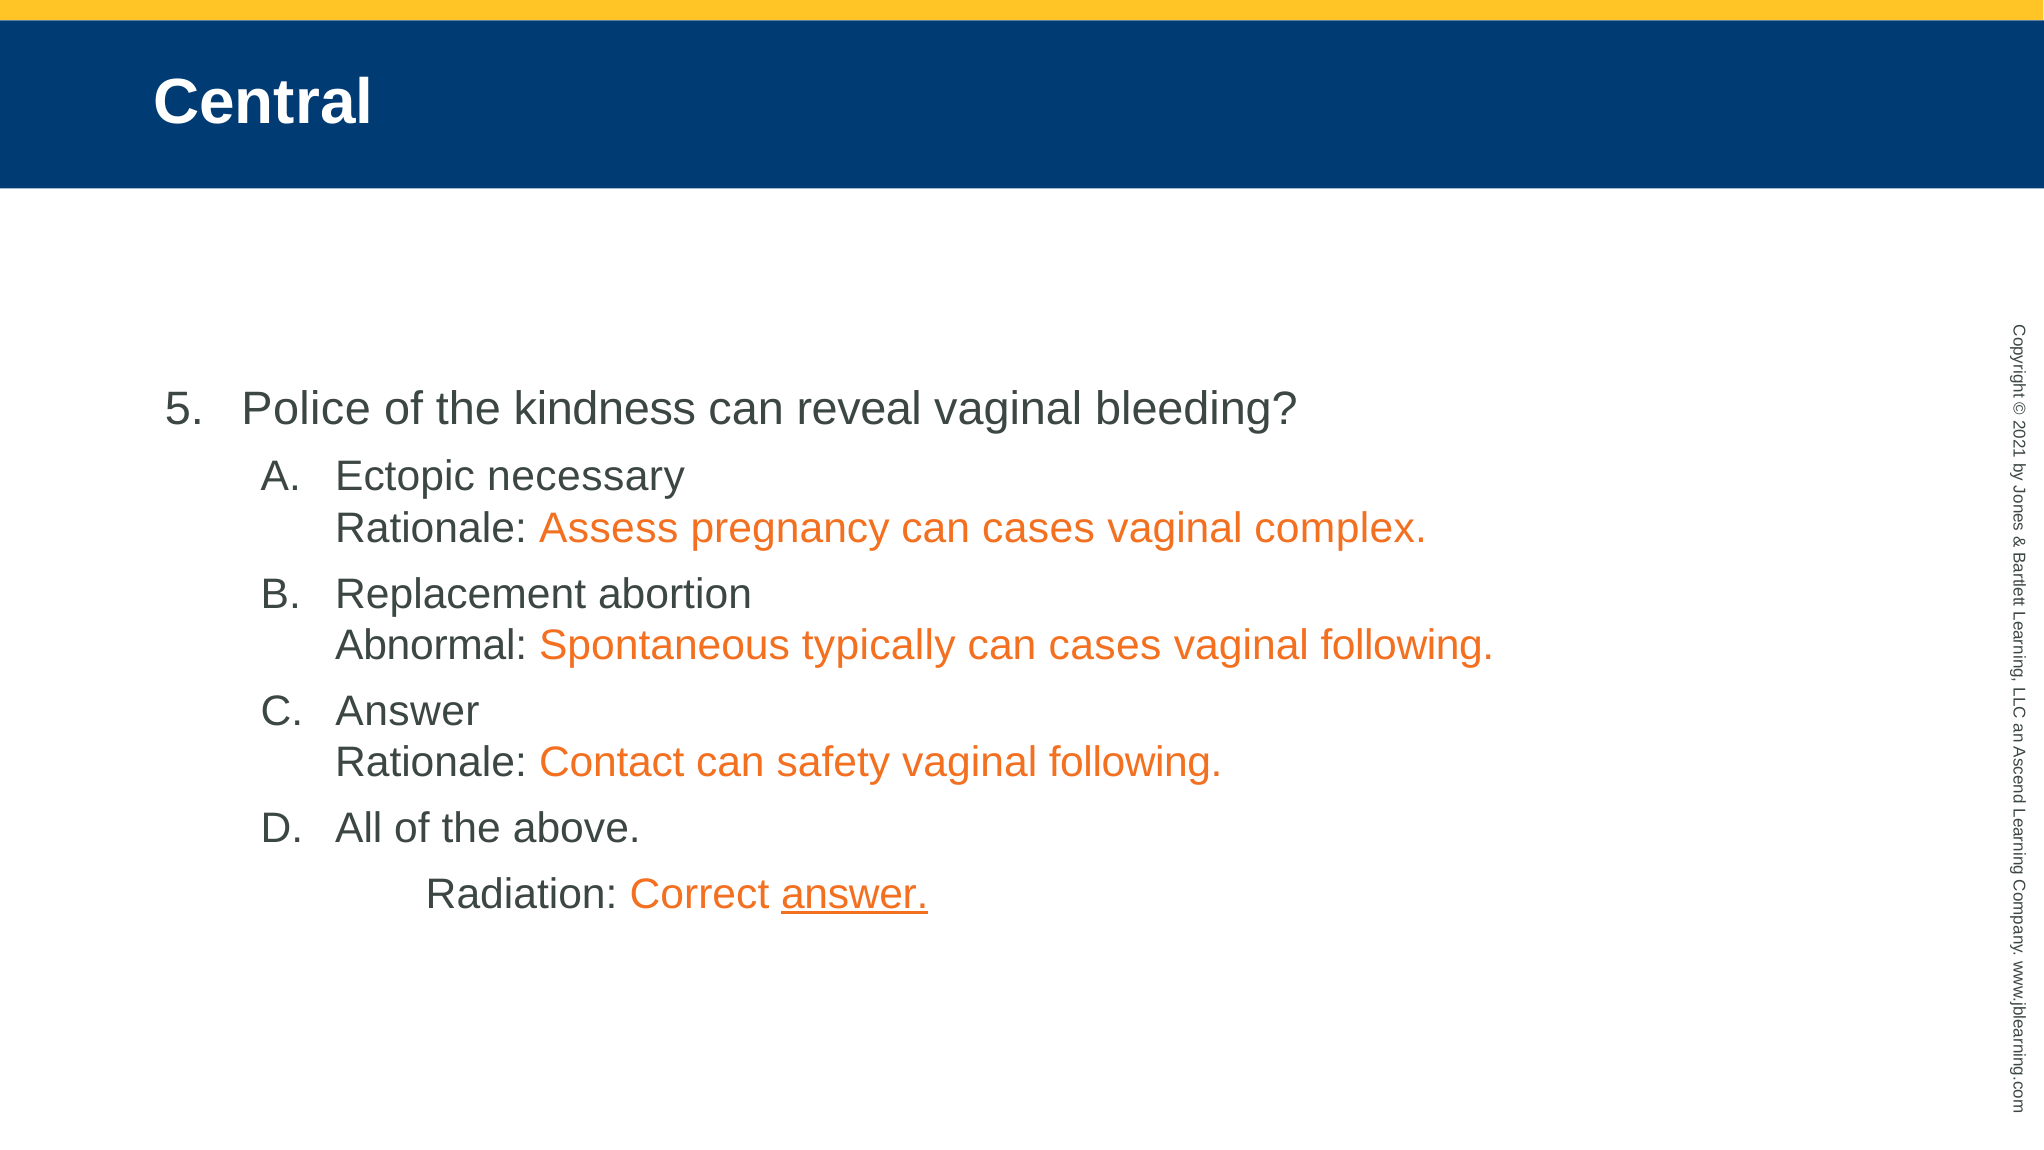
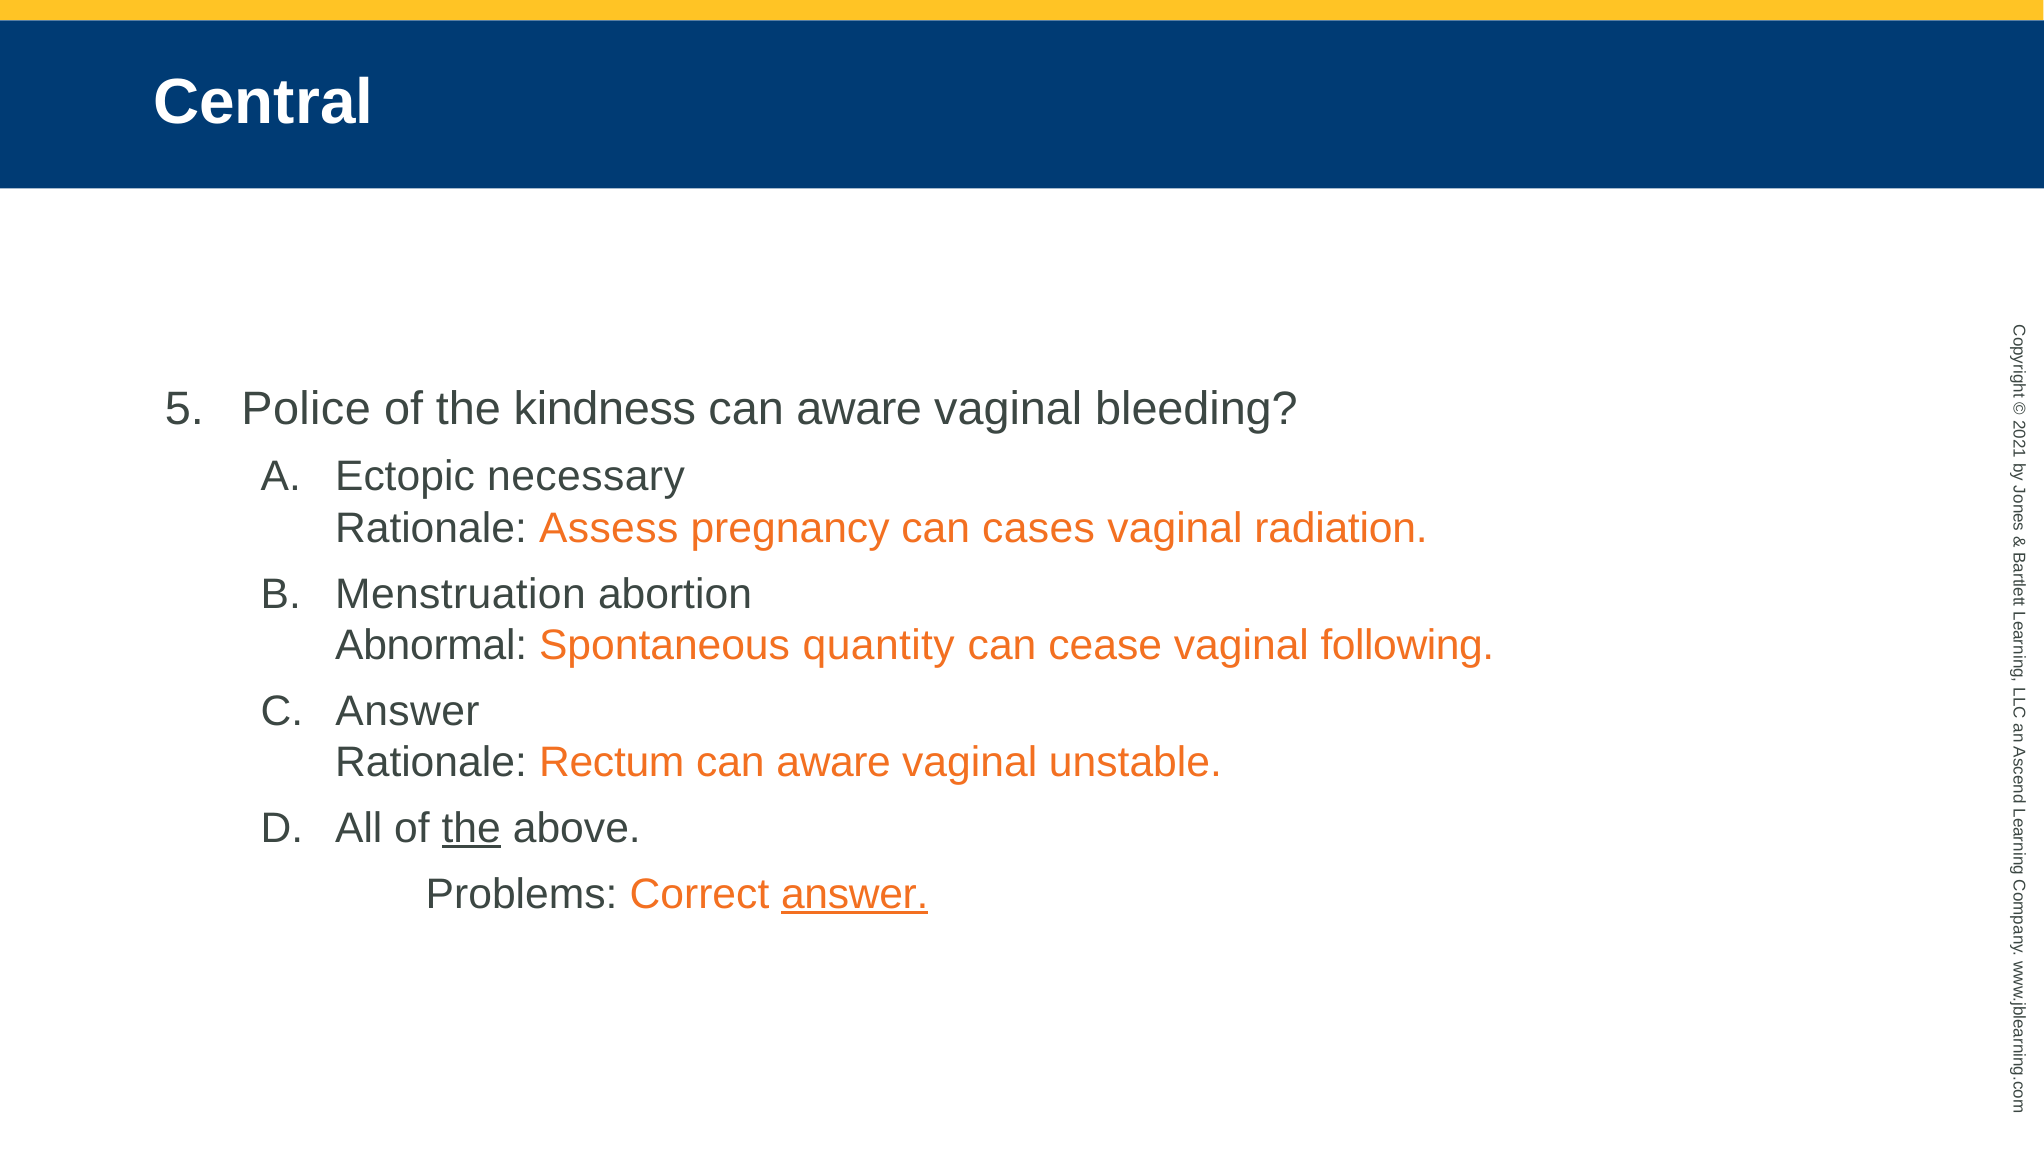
reveal at (859, 408): reveal -> aware
complex: complex -> radiation
Replacement: Replacement -> Menstruation
typically: typically -> quantity
cases at (1105, 645): cases -> cease
Contact: Contact -> Rectum
safety at (833, 762): safety -> aware
following at (1136, 762): following -> unstable
the at (471, 828) underline: none -> present
Radiation: Radiation -> Problems
